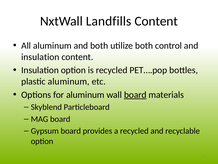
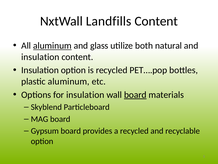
aluminum at (52, 46) underline: none -> present
and both: both -> glass
control: control -> natural
for aluminum: aluminum -> insulation
